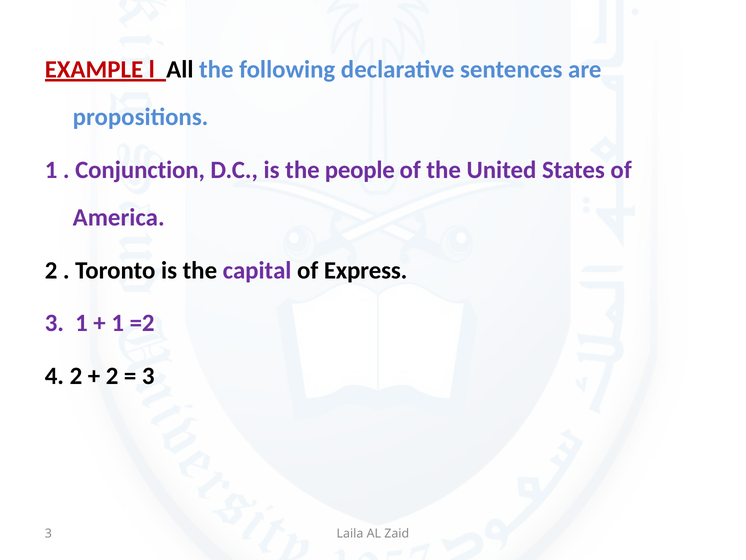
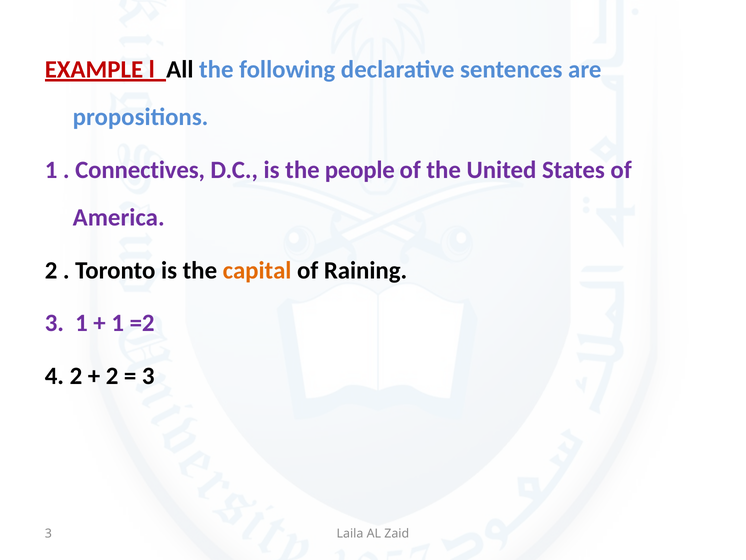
Conjunction: Conjunction -> Connectives
capital colour: purple -> orange
Express: Express -> Raining
